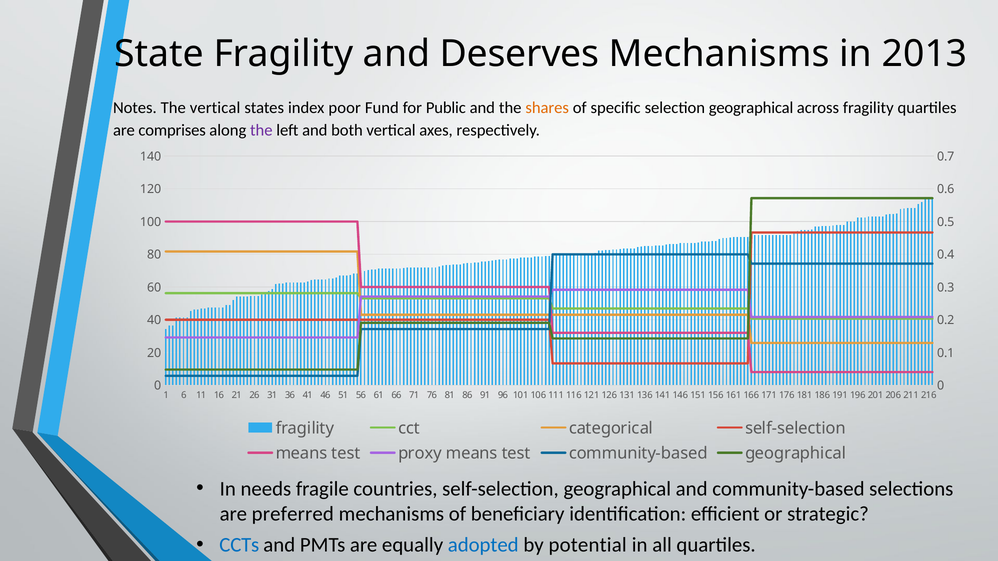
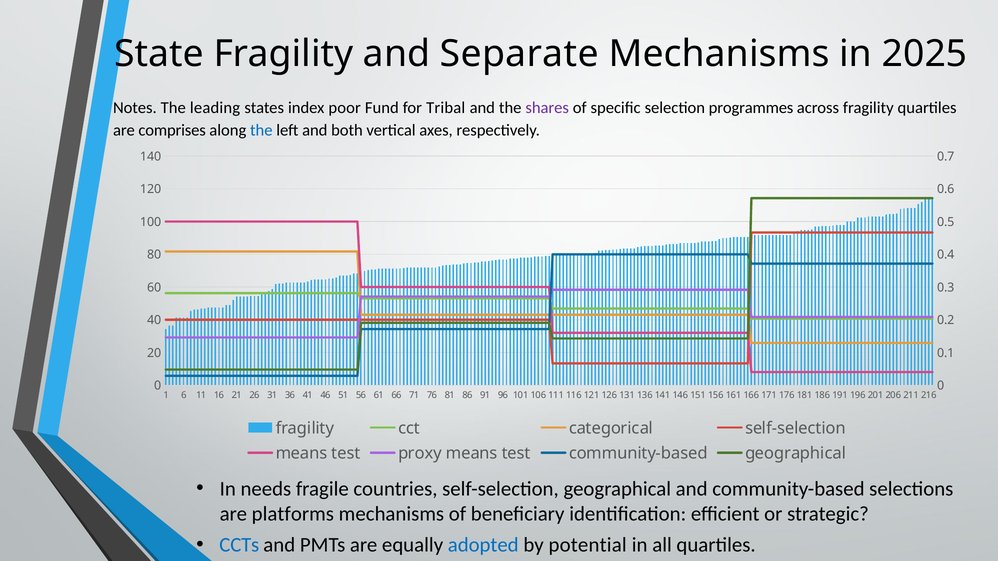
Deserves: Deserves -> Separate
2013: 2013 -> 2025
The vertical: vertical -> leading
Public: Public -> Tribal
shares colour: orange -> purple
selection geographical: geographical -> programmes
the at (261, 131) colour: purple -> blue
preferred: preferred -> platforms
